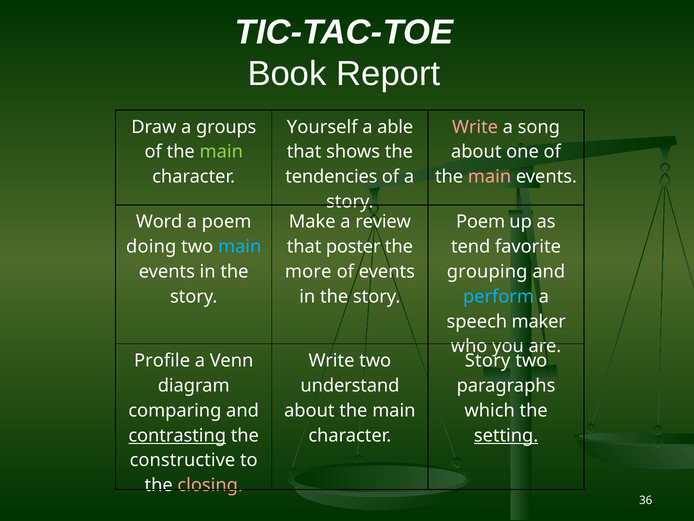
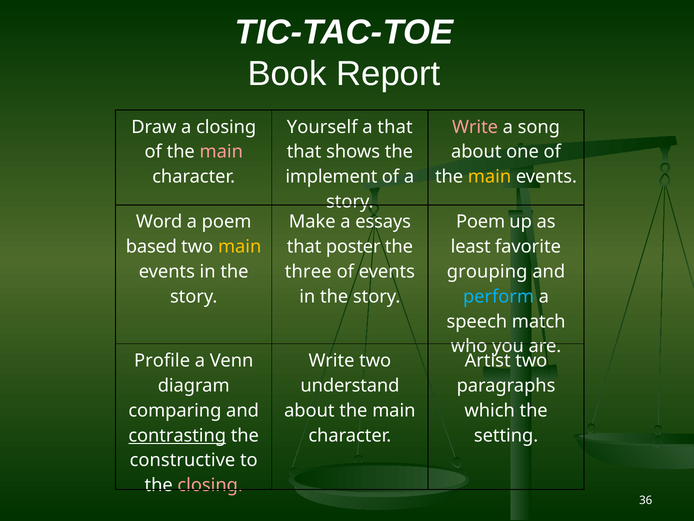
a groups: groups -> closing
a able: able -> that
main at (221, 152) colour: light green -> pink
tendencies: tendencies -> implement
main at (490, 177) colour: pink -> yellow
review: review -> essays
doing: doing -> based
main at (240, 247) colour: light blue -> yellow
tend: tend -> least
more: more -> three
maker: maker -> match
Story at (488, 360): Story -> Artist
setting underline: present -> none
